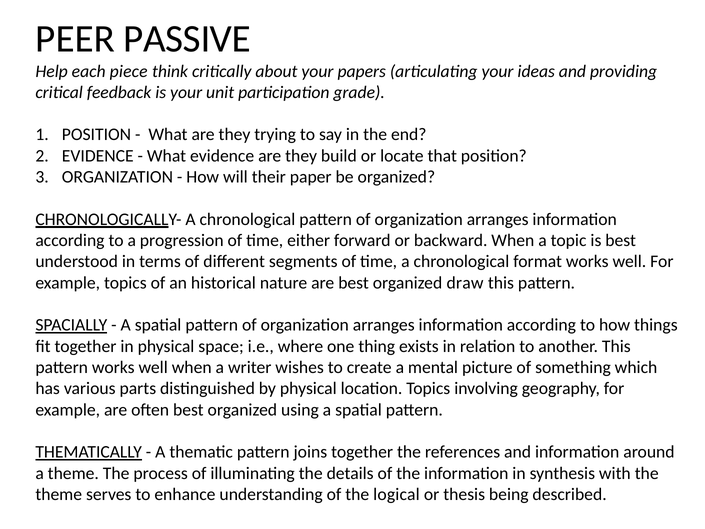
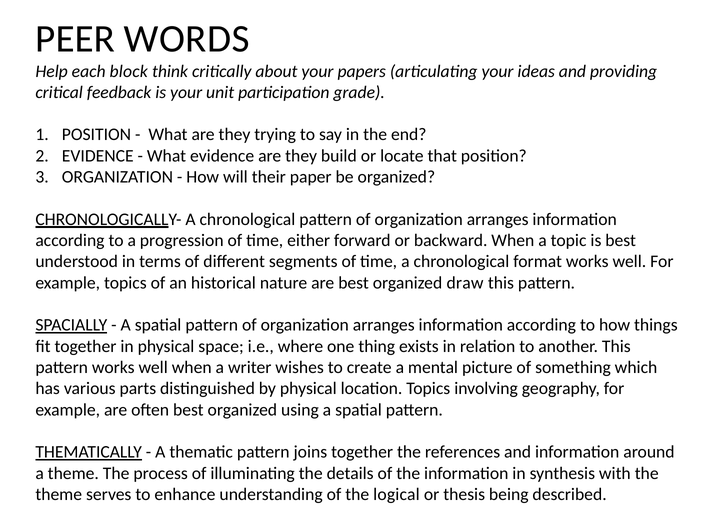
PASSIVE: PASSIVE -> WORDS
piece: piece -> block
